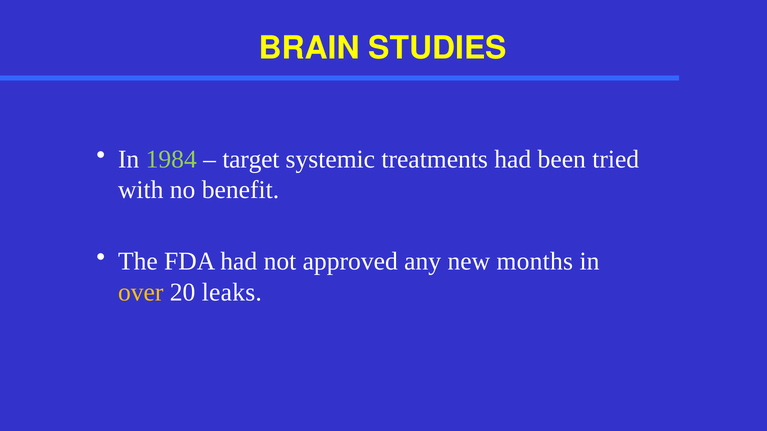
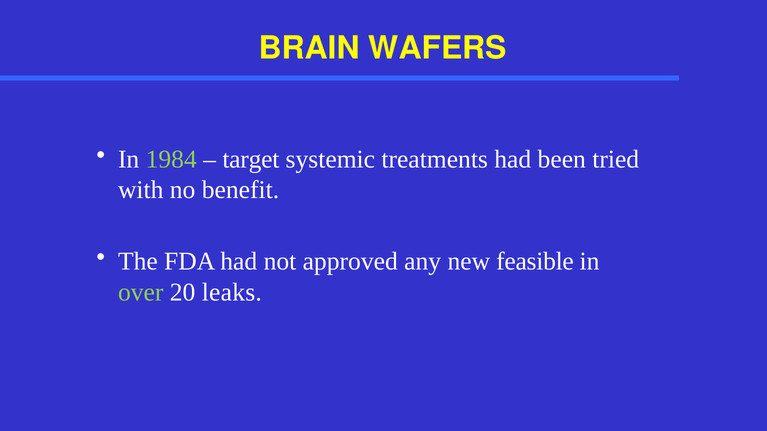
STUDIES: STUDIES -> WAFERS
months: months -> feasible
over colour: yellow -> light green
